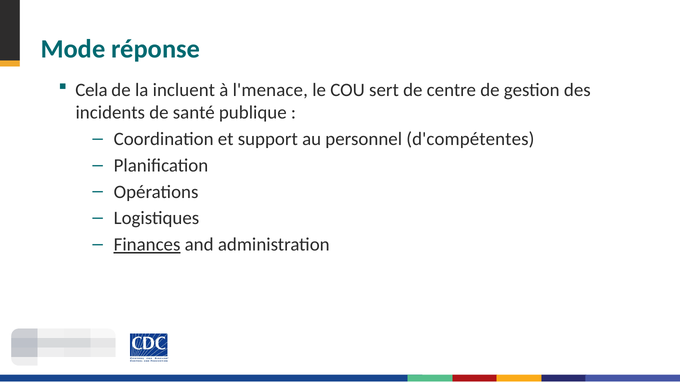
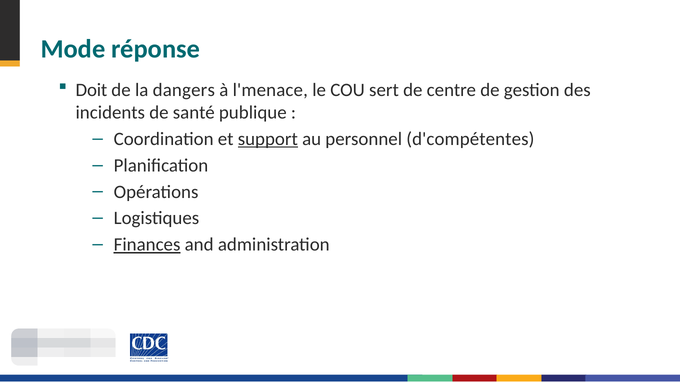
Cela: Cela -> Doit
incluent: incluent -> dangers
support underline: none -> present
